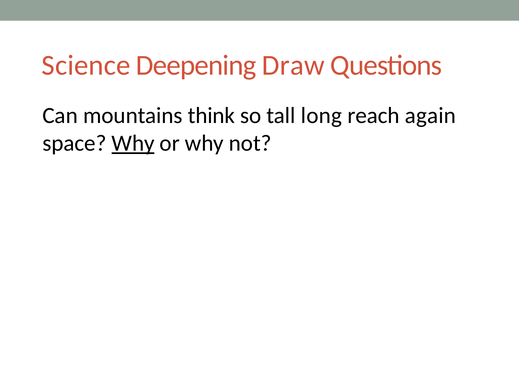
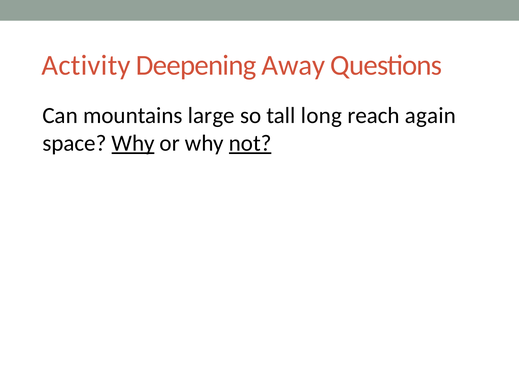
Science: Science -> Activity
Draw: Draw -> Away
think: think -> large
not underline: none -> present
